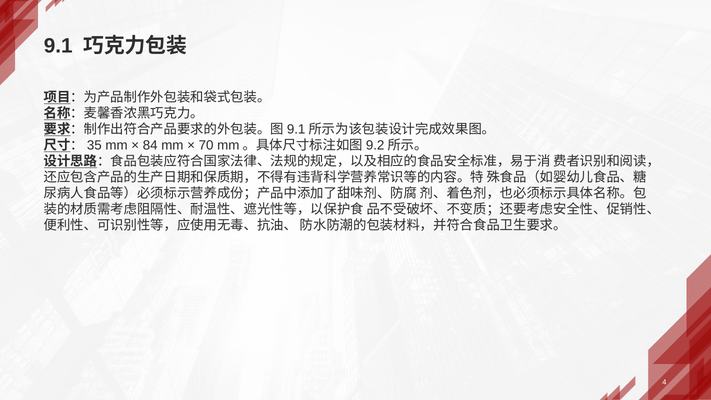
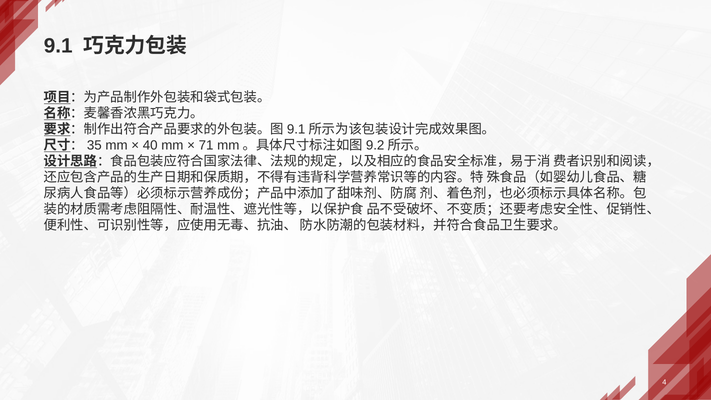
84: 84 -> 40
70: 70 -> 71
